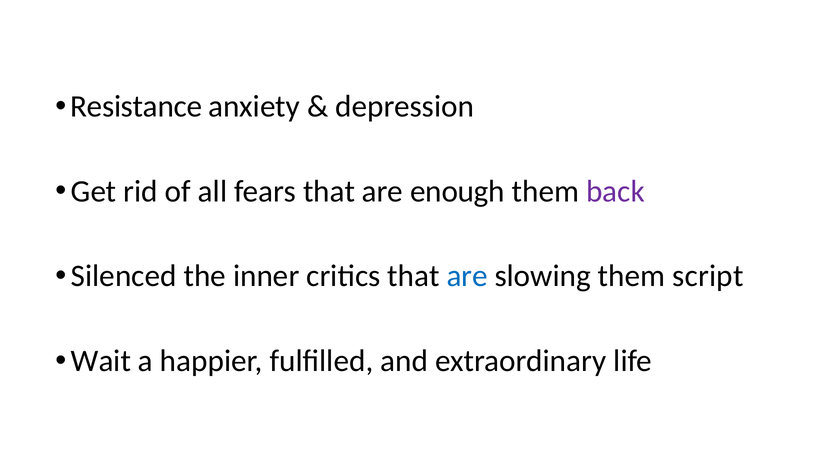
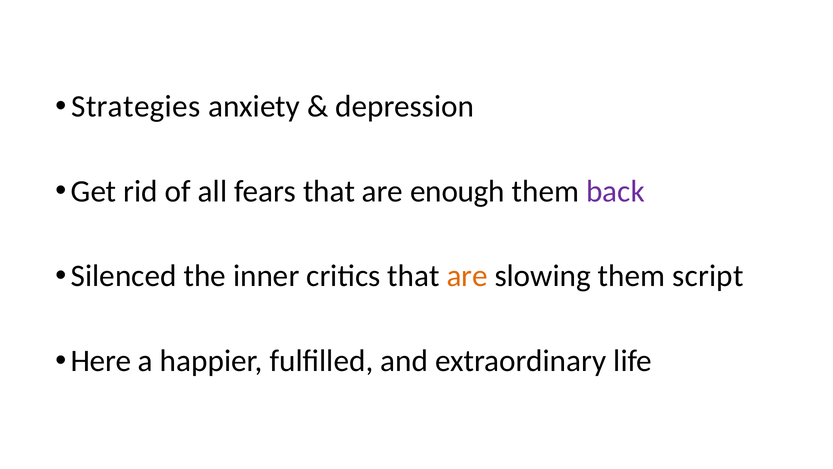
Resistance: Resistance -> Strategies
are at (467, 276) colour: blue -> orange
Wait: Wait -> Here
